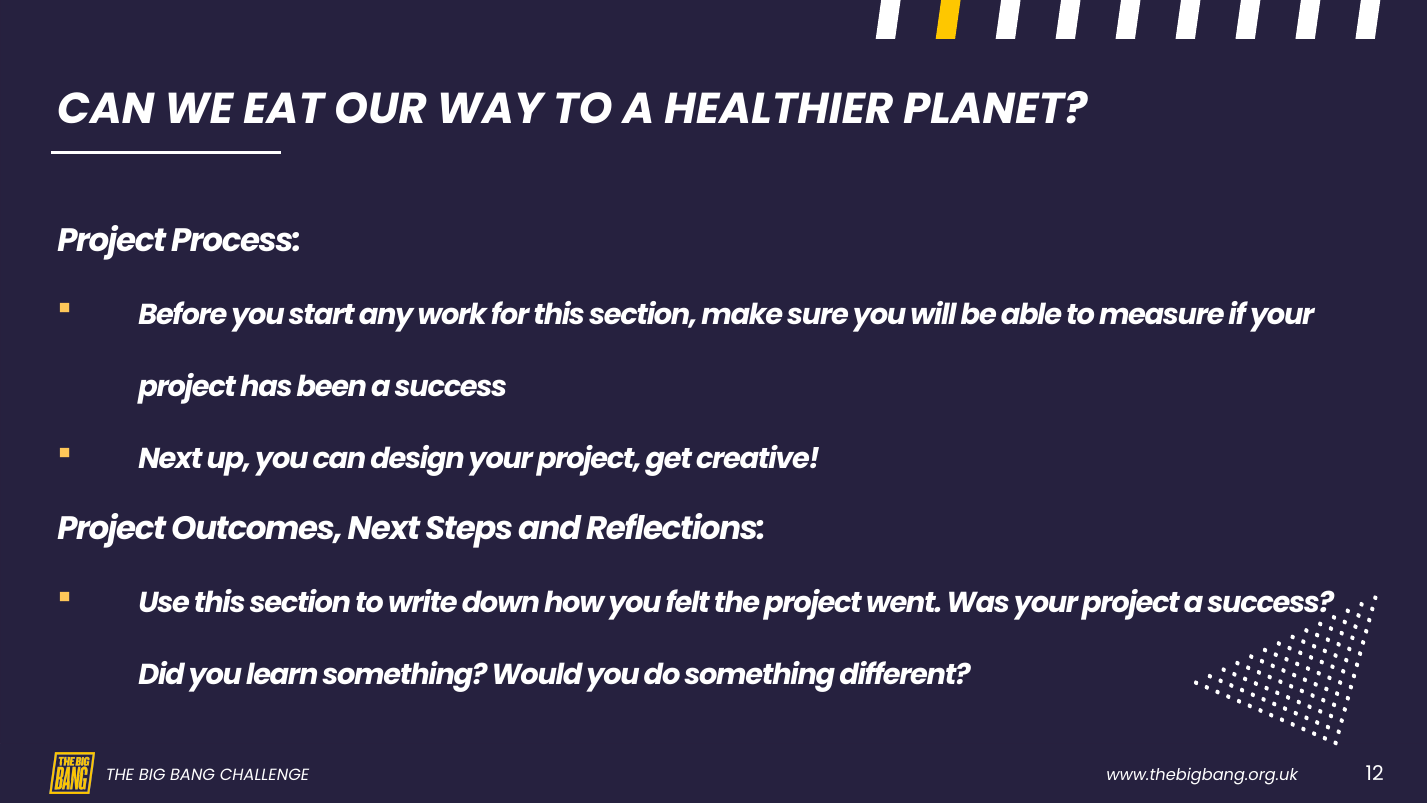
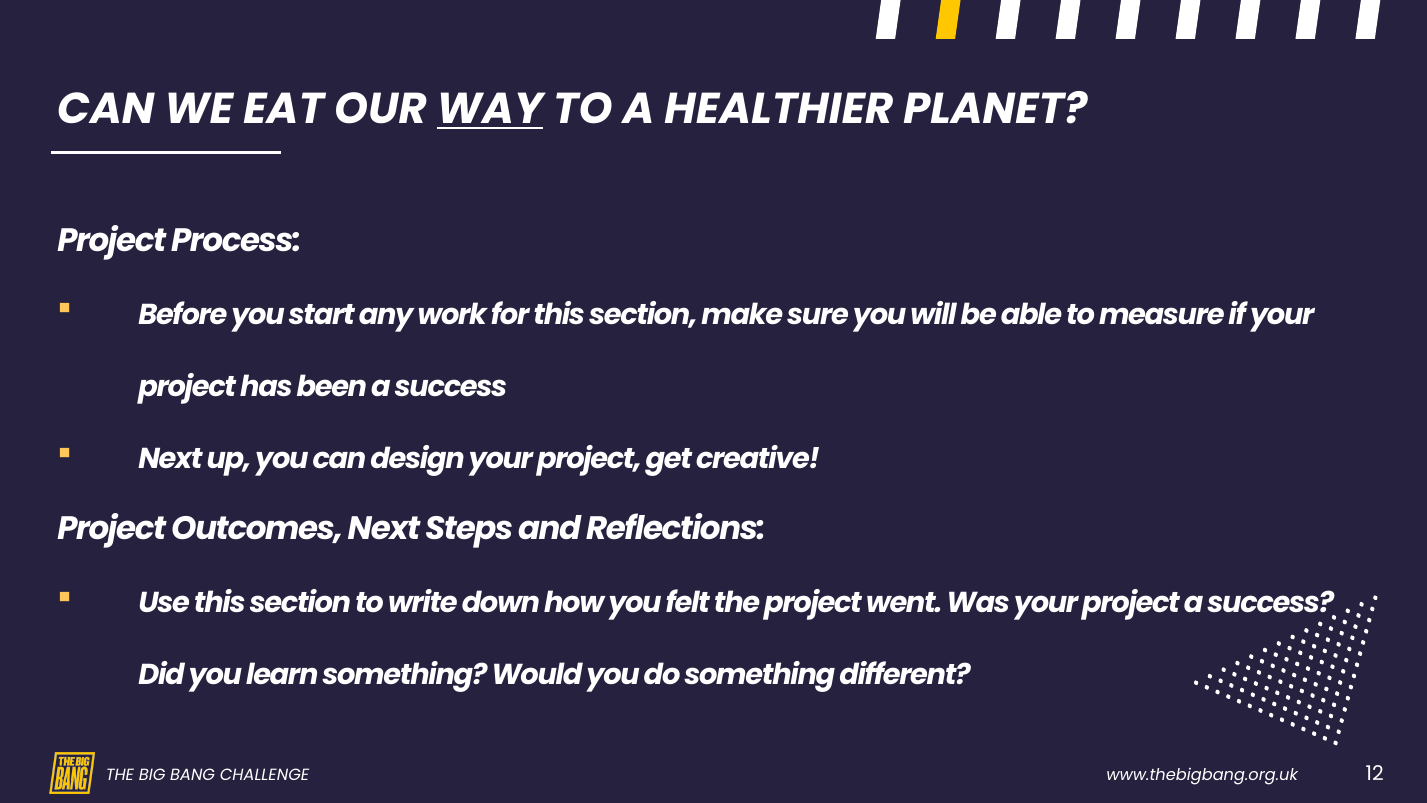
WAY underline: none -> present
